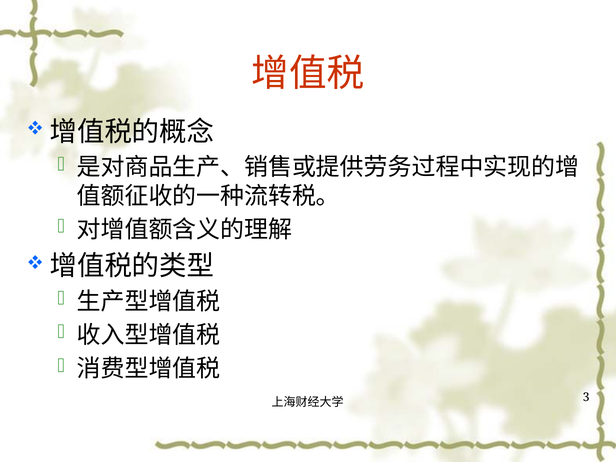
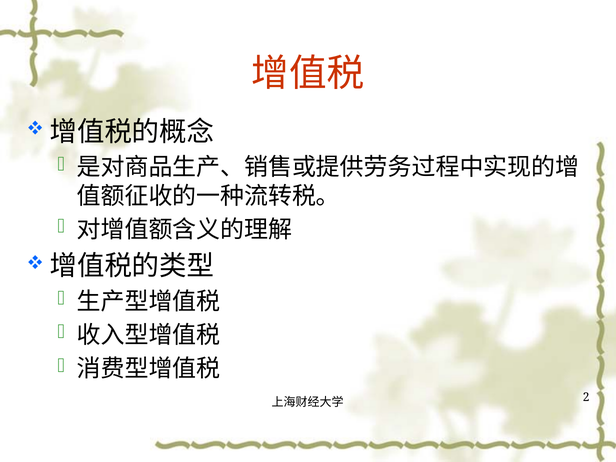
3: 3 -> 2
